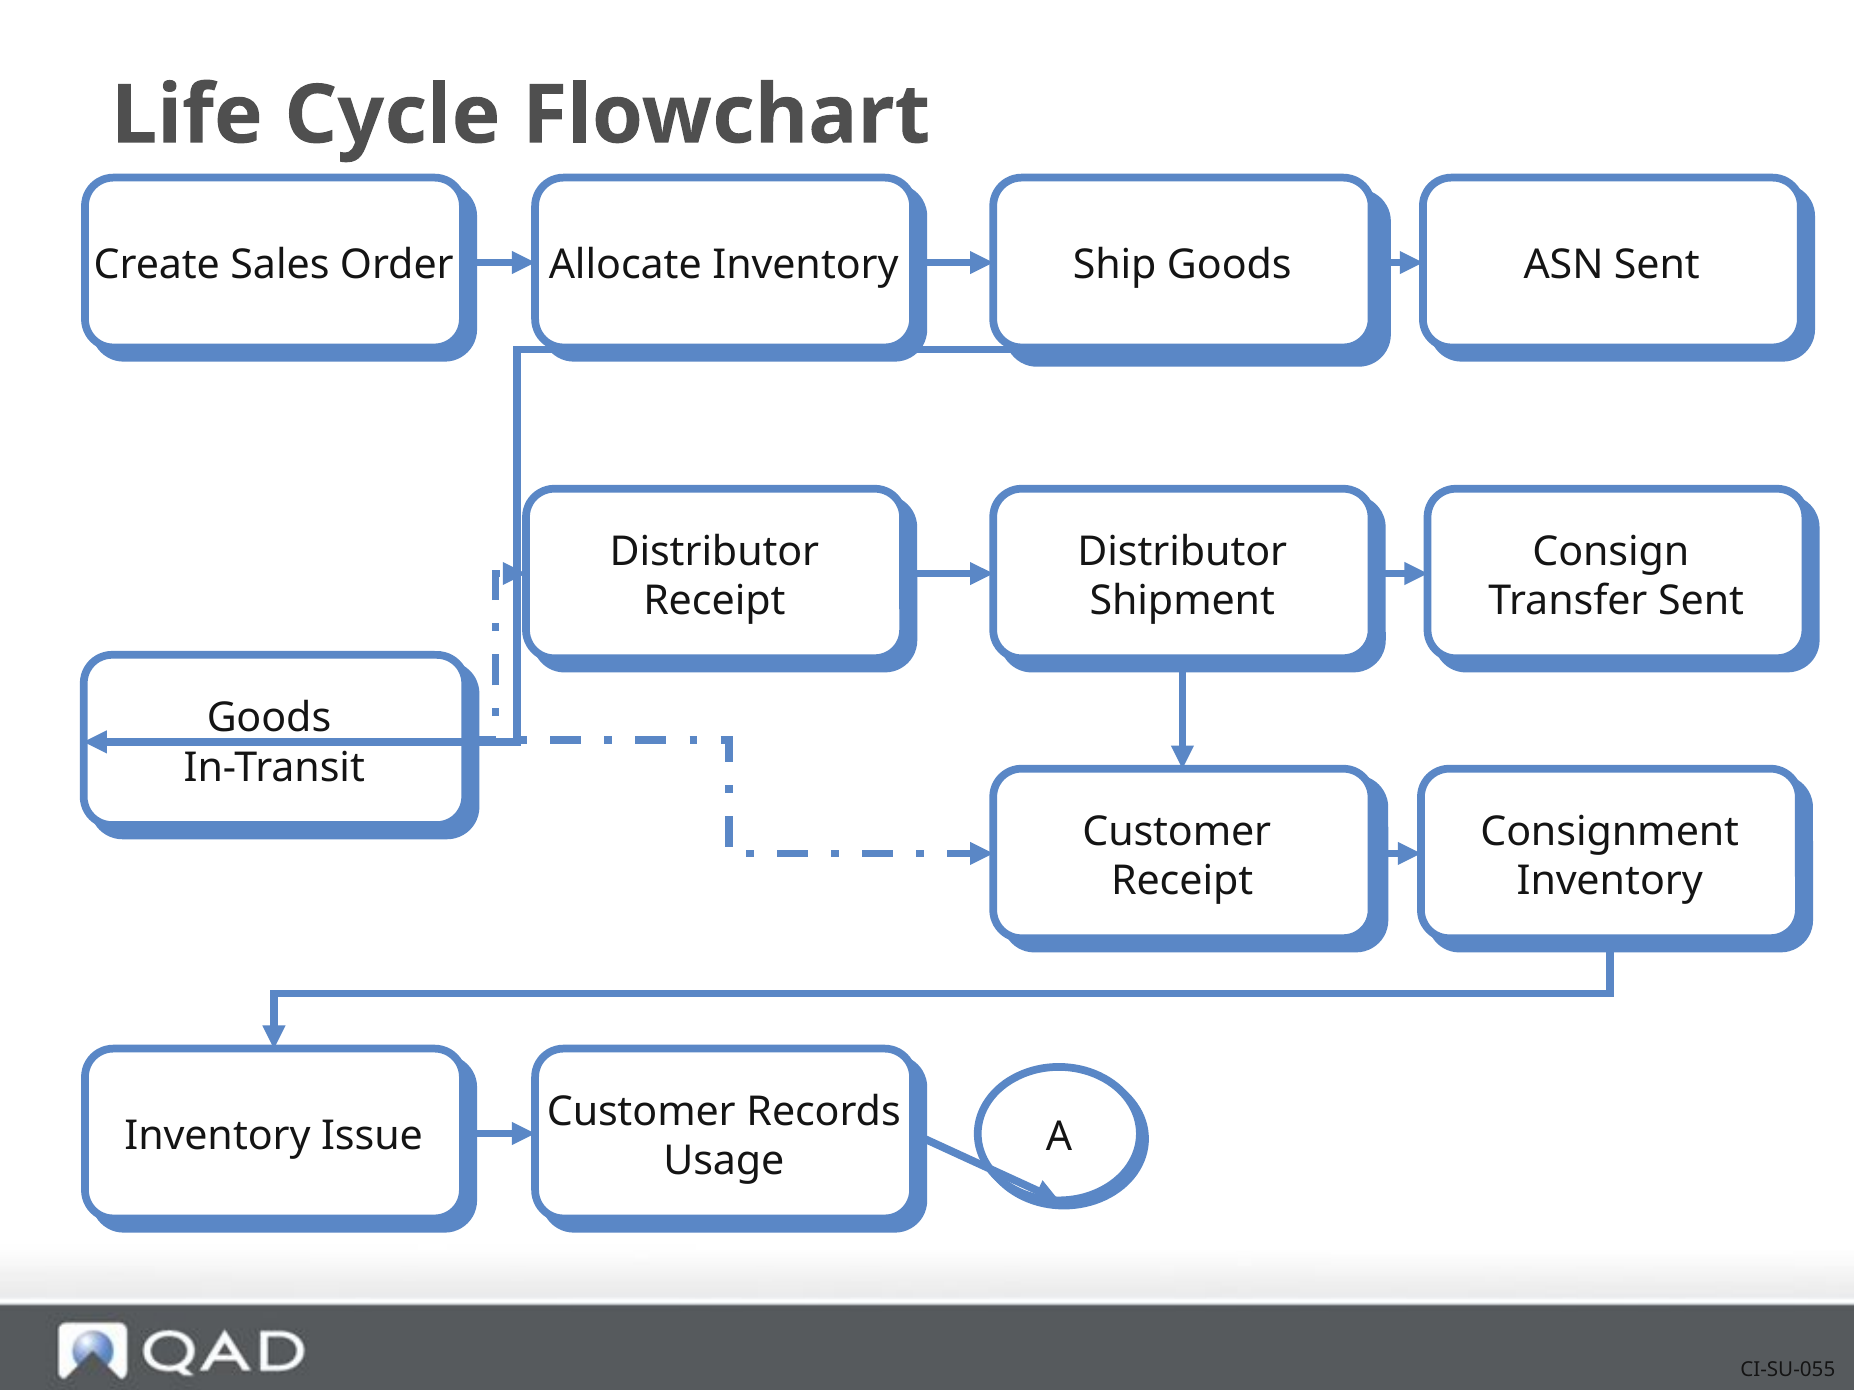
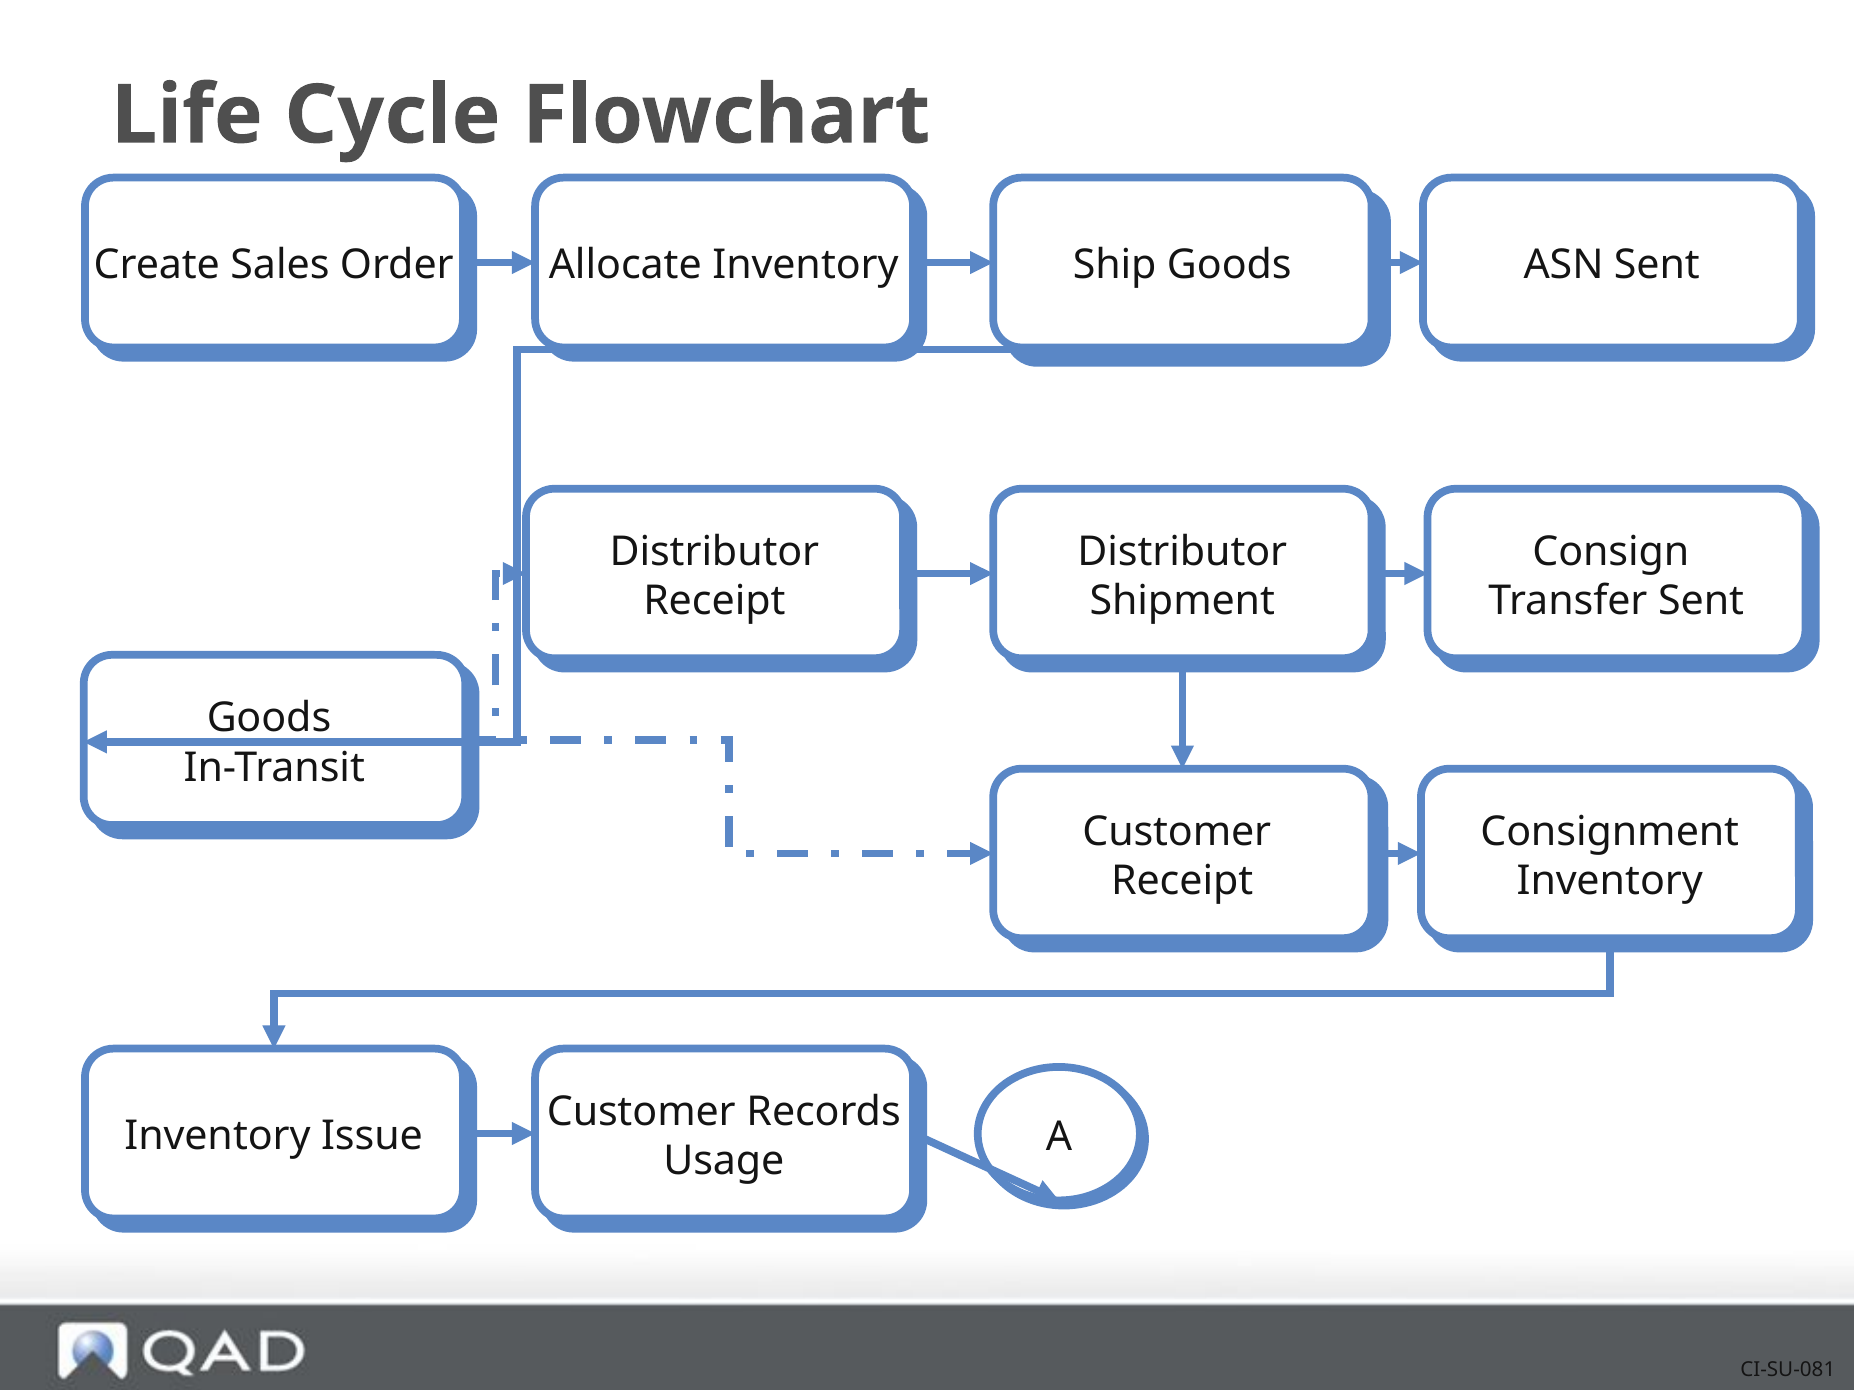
CI-SU-055: CI-SU-055 -> CI-SU-081
